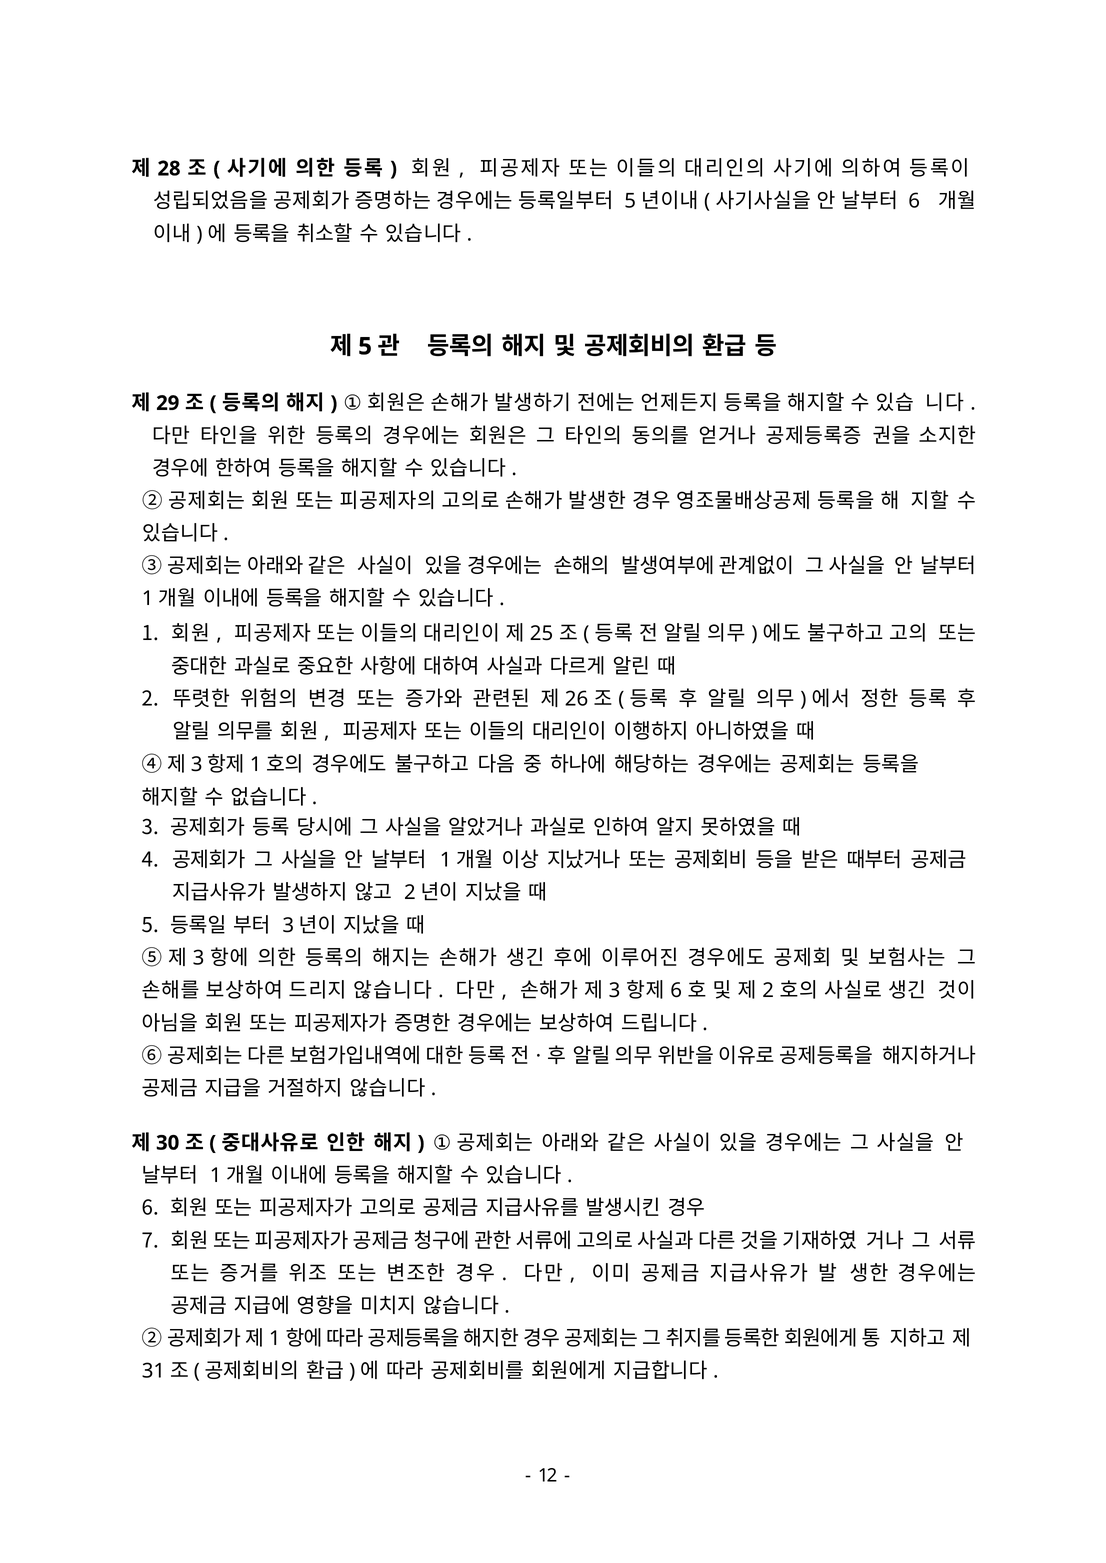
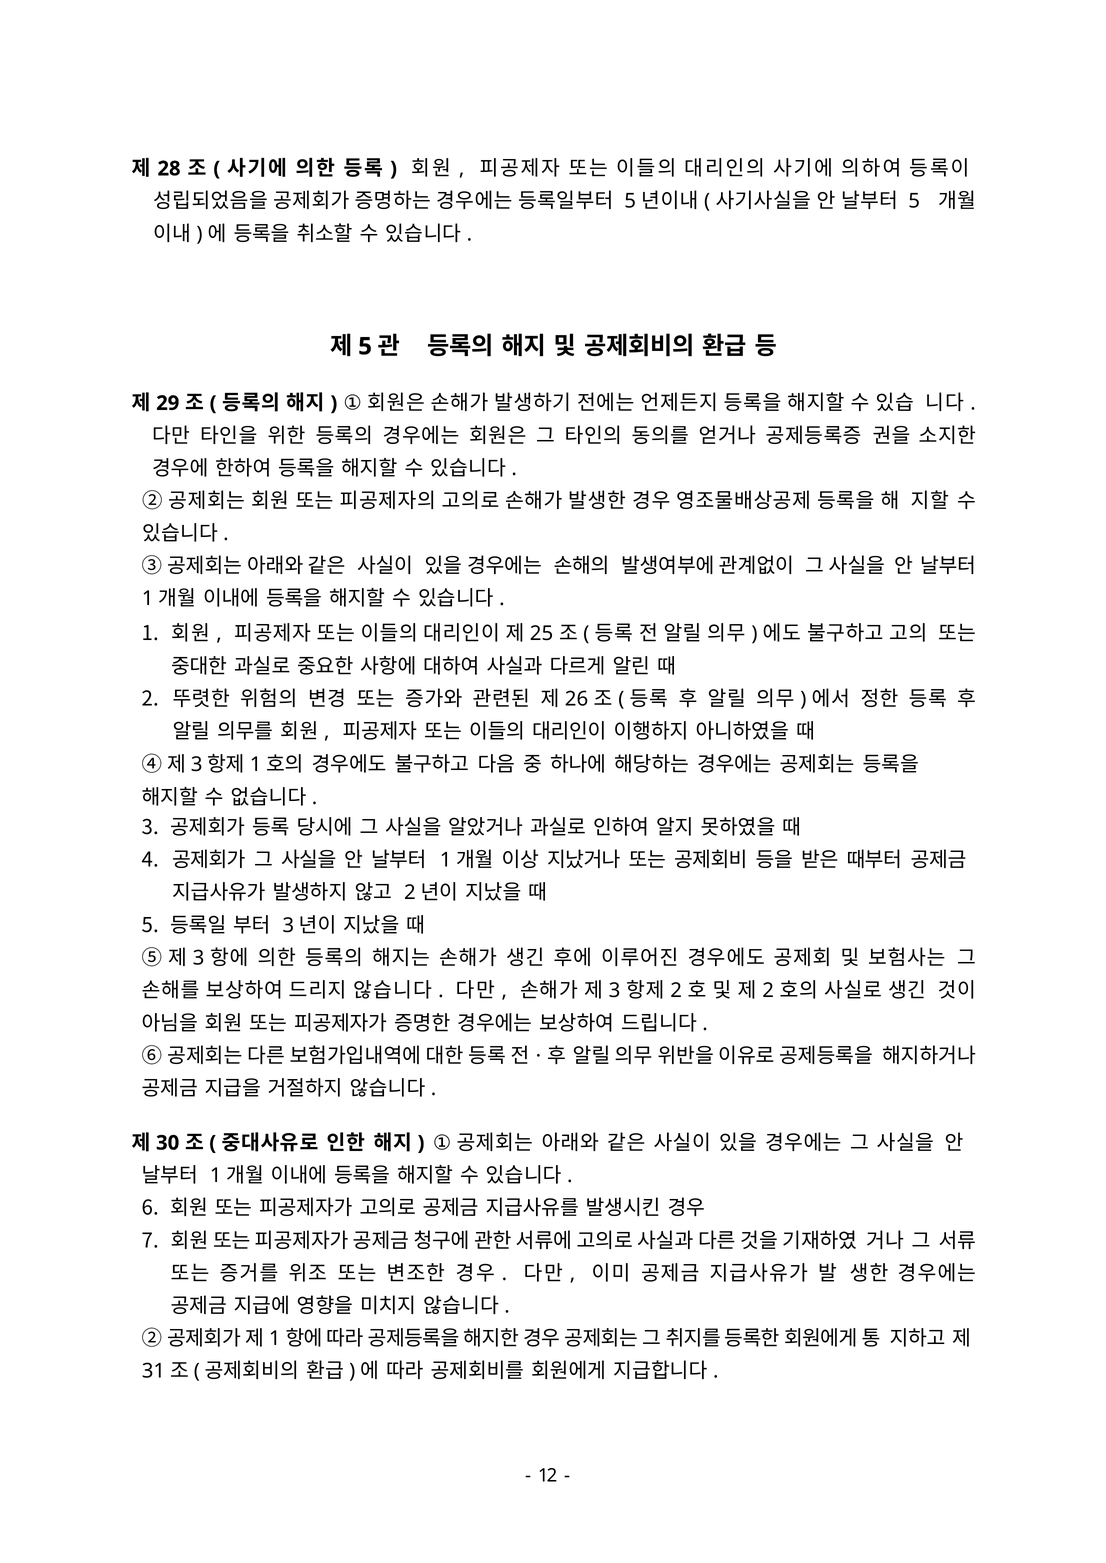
6 at (914, 201): 6 -> 5
6 at (676, 991): 6 -> 2
